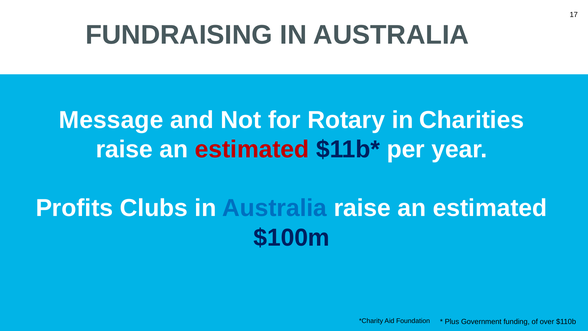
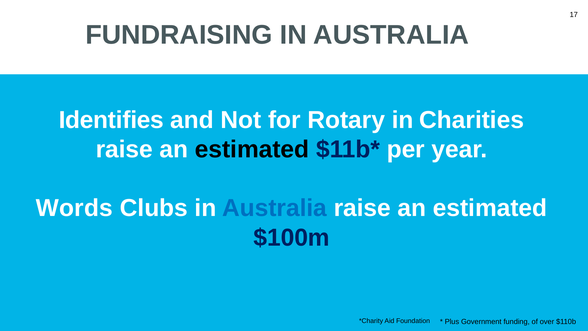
Message: Message -> Identifies
estimated at (252, 149) colour: red -> black
Profits: Profits -> Words
